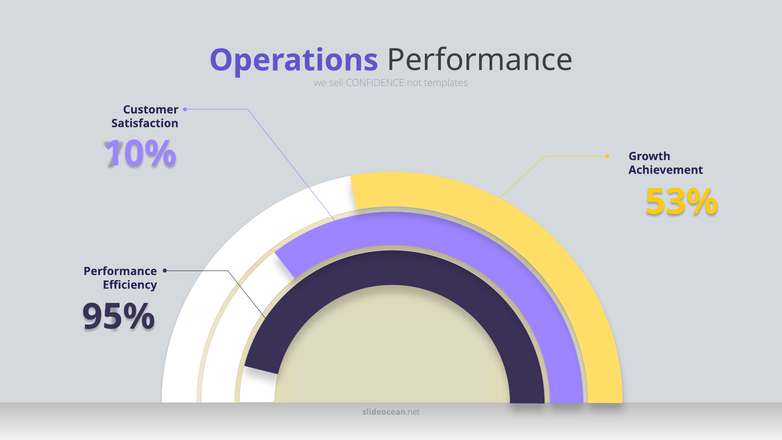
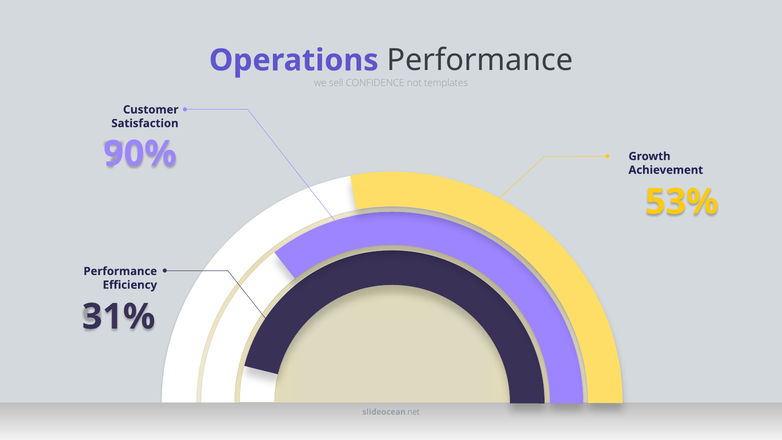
10%: 10% -> 90%
95%: 95% -> 31%
